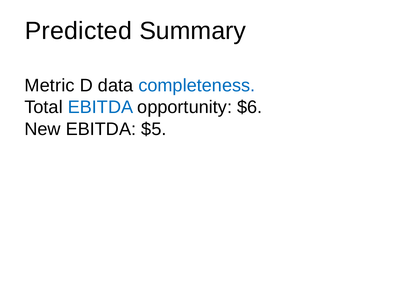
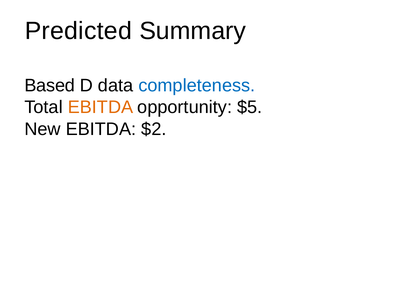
Metric: Metric -> Based
EBITDA at (100, 107) colour: blue -> orange
$6: $6 -> $5
$5: $5 -> $2
